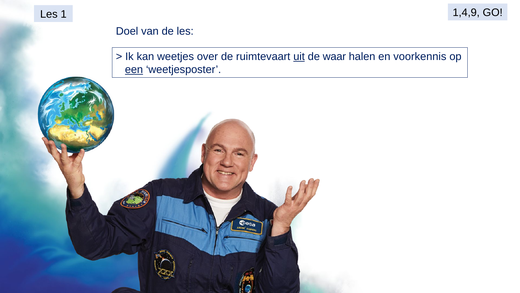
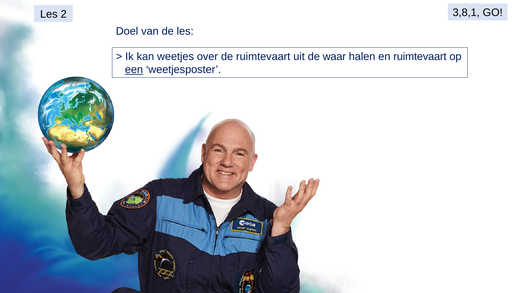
1,4,9: 1,4,9 -> 3,8,1
1: 1 -> 2
uit underline: present -> none
en voorkennis: voorkennis -> ruimtevaart
